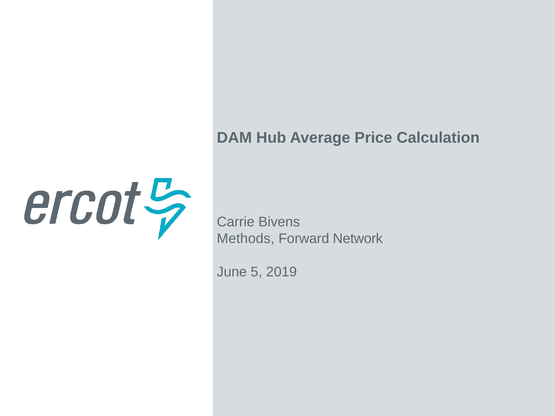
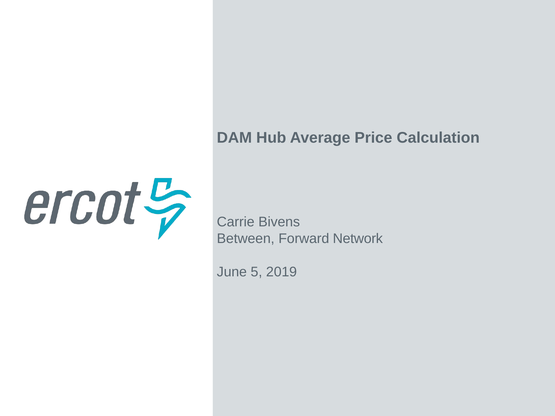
Methods: Methods -> Between
